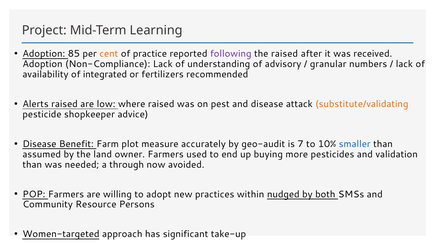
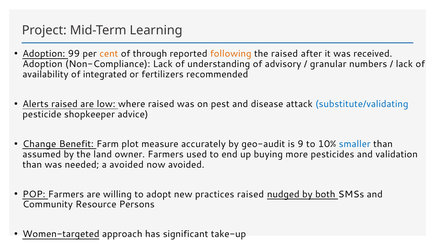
85: 85 -> 99
practice: practice -> through
following colour: purple -> orange
substitute/validating colour: orange -> blue
Disease at (39, 144): Disease -> Change
7: 7 -> 9
a through: through -> avoided
practices within: within -> raised
